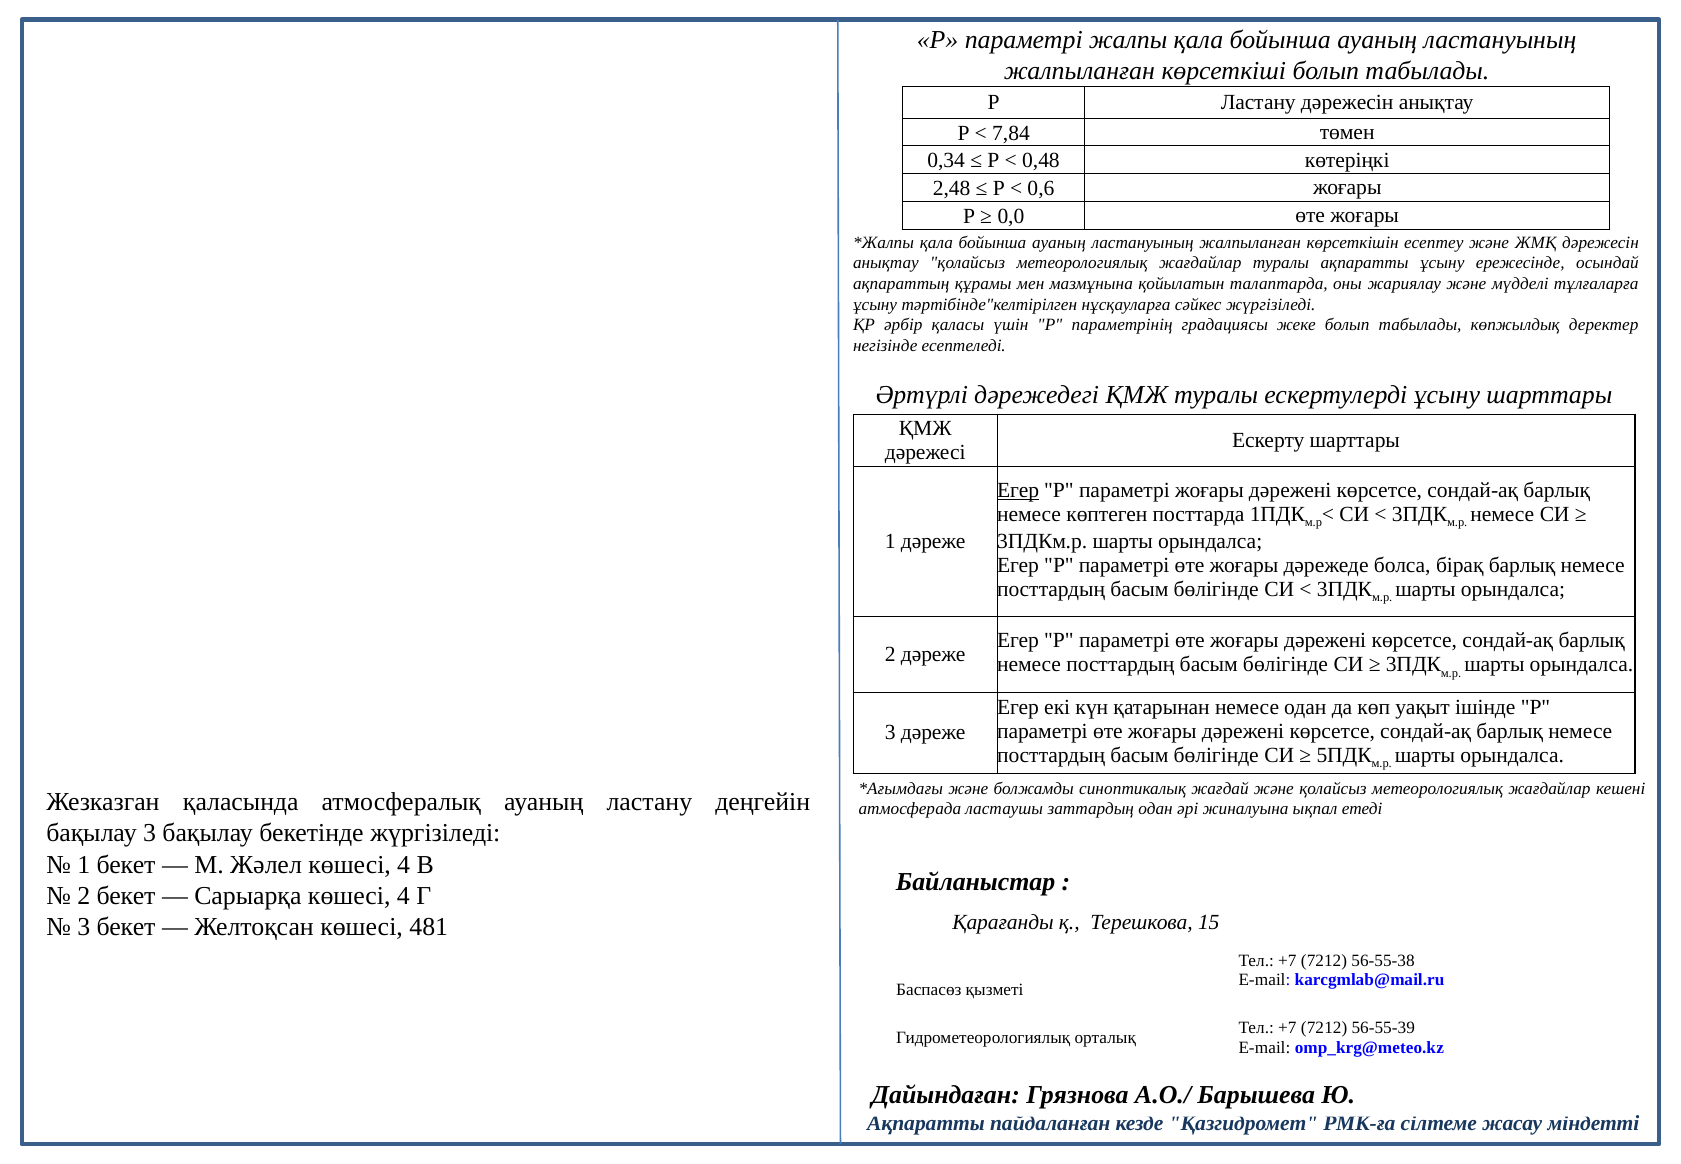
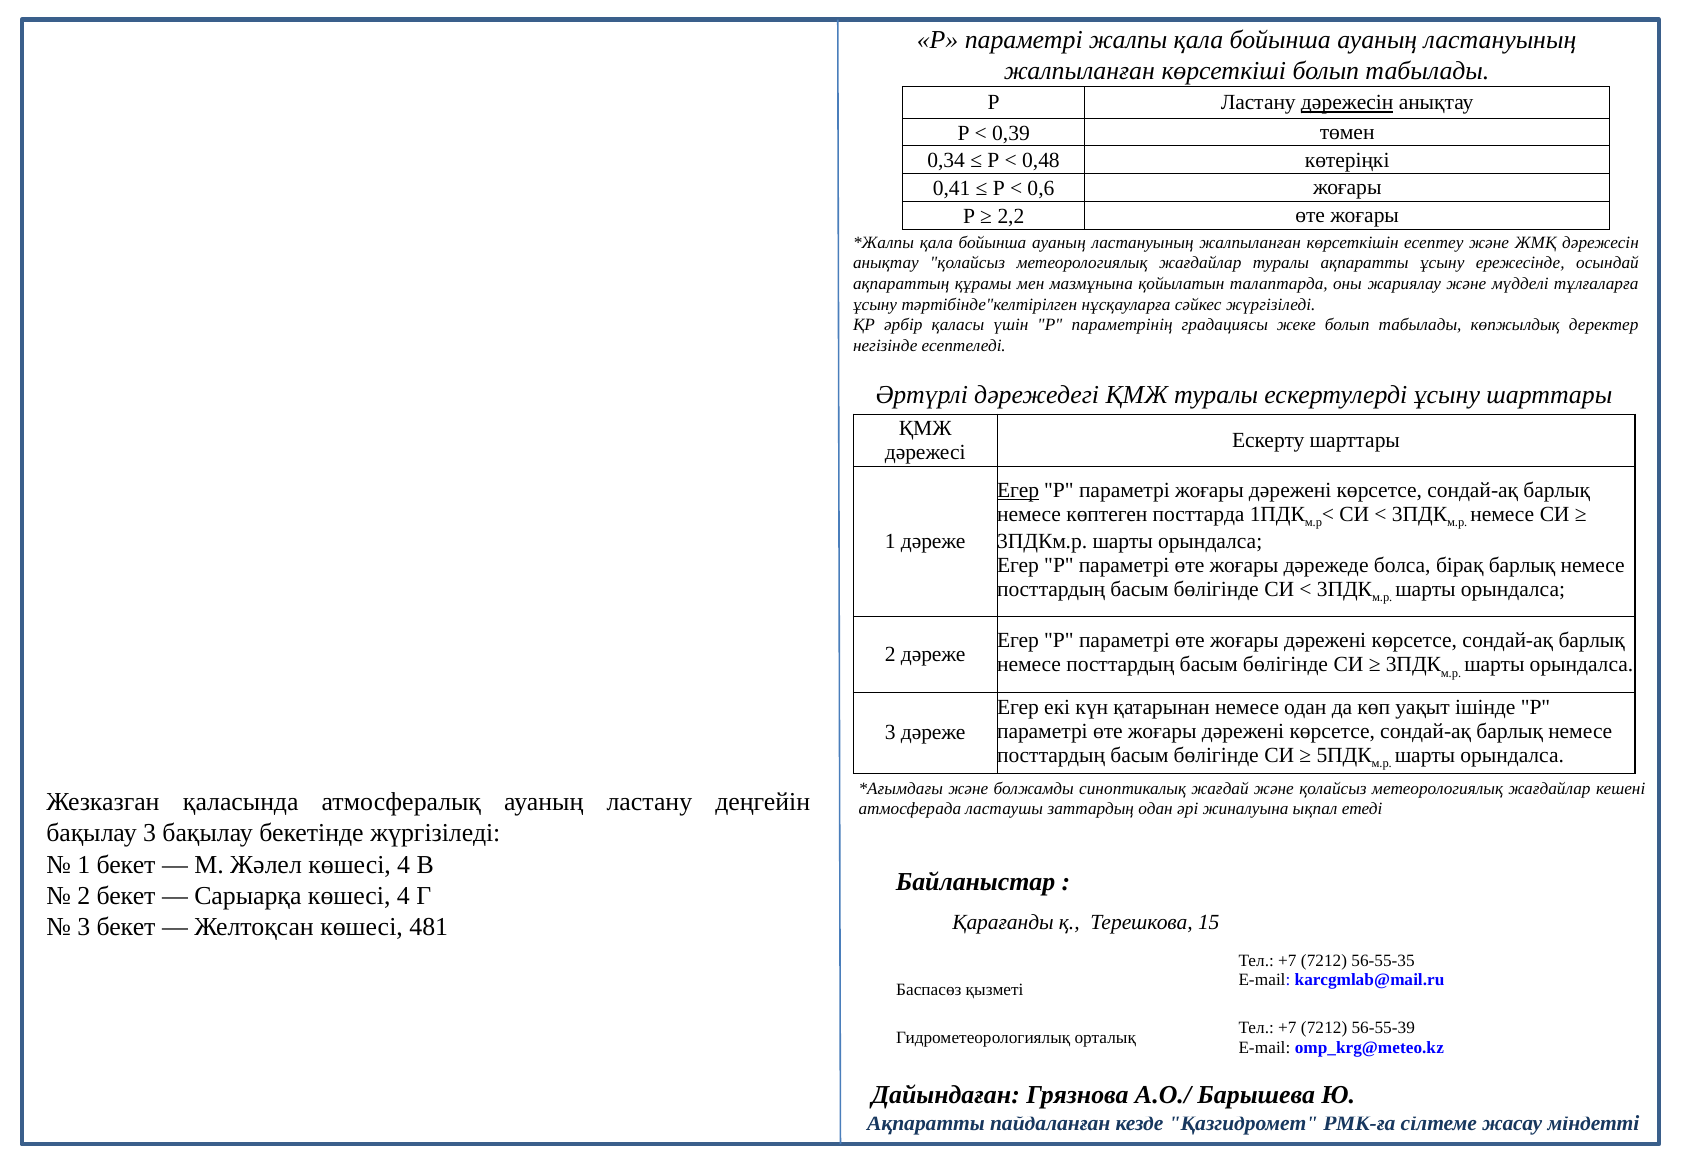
дәрежесін at (1347, 103) underline: none -> present
7,84: 7,84 -> 0,39
2,48: 2,48 -> 0,41
0,0: 0,0 -> 2,2
56-55-38: 56-55-38 -> 56-55-35
